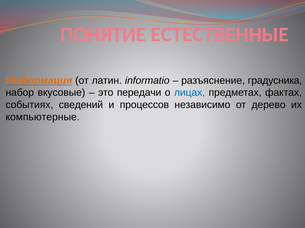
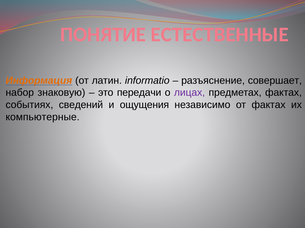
градусника: градусника -> совершает
вкусовые: вкусовые -> знаковую
лицах colour: blue -> purple
процессов: процессов -> ощущения
от дерево: дерево -> фактах
